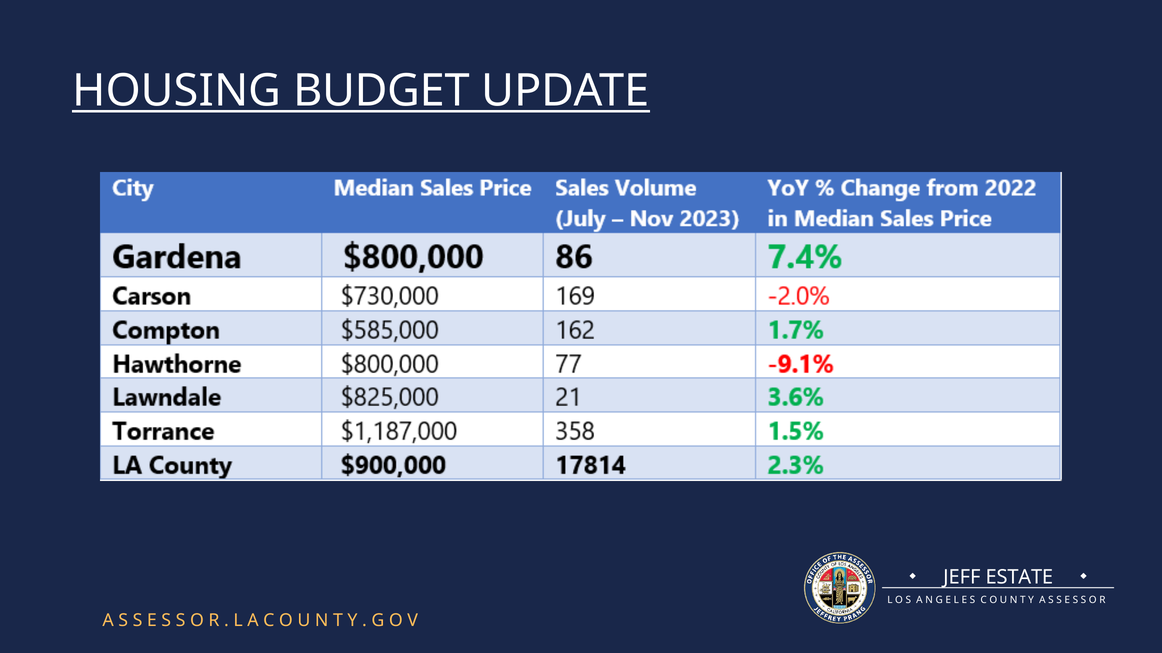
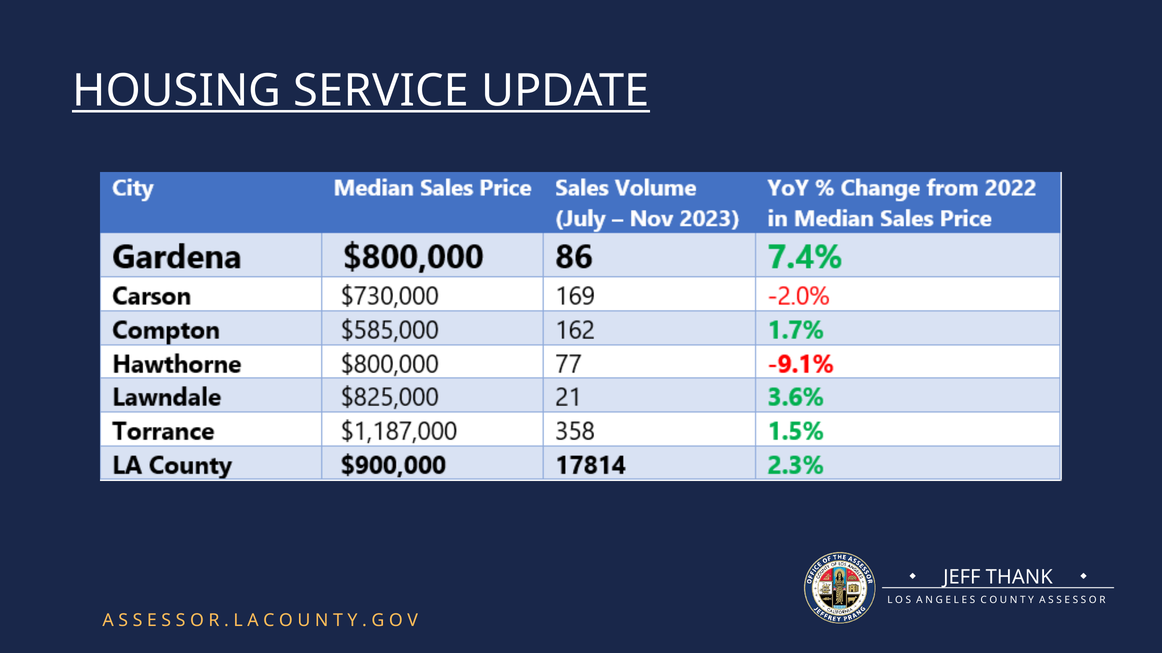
BUDGET: BUDGET -> SERVICE
ESTATE: ESTATE -> THANK
